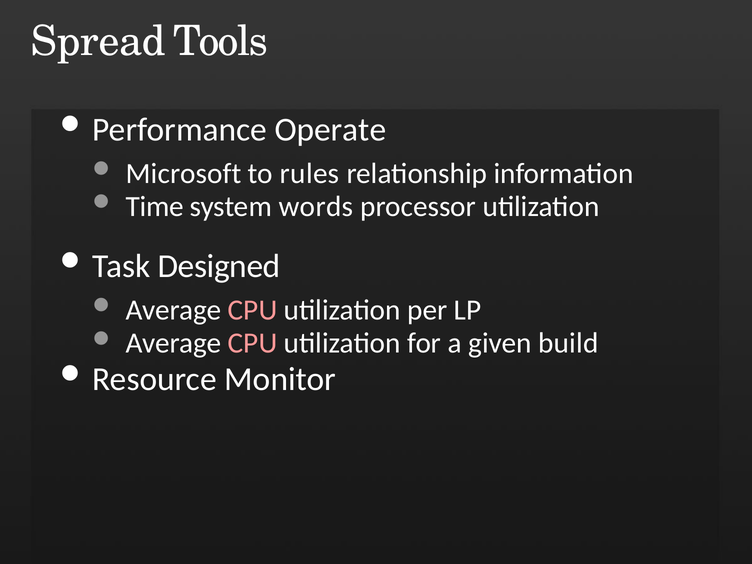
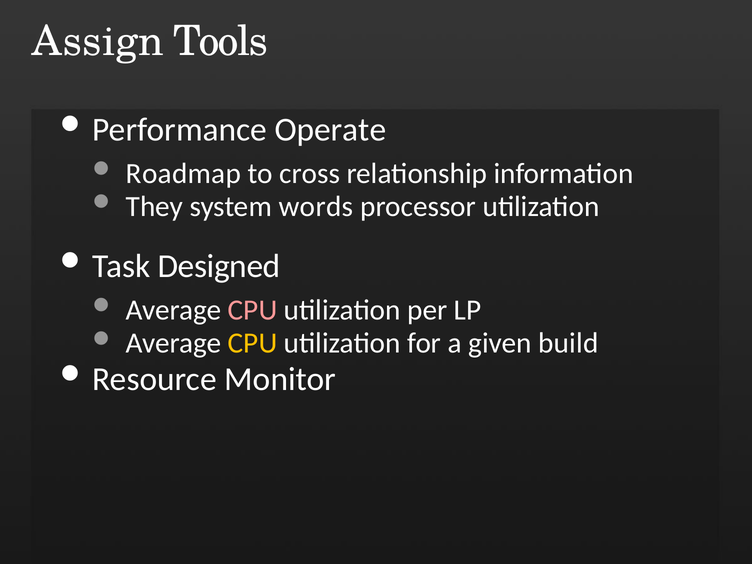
Spread: Spread -> Assign
Microsoft: Microsoft -> Roadmap
rules: rules -> cross
Time: Time -> They
CPU at (253, 343) colour: pink -> yellow
